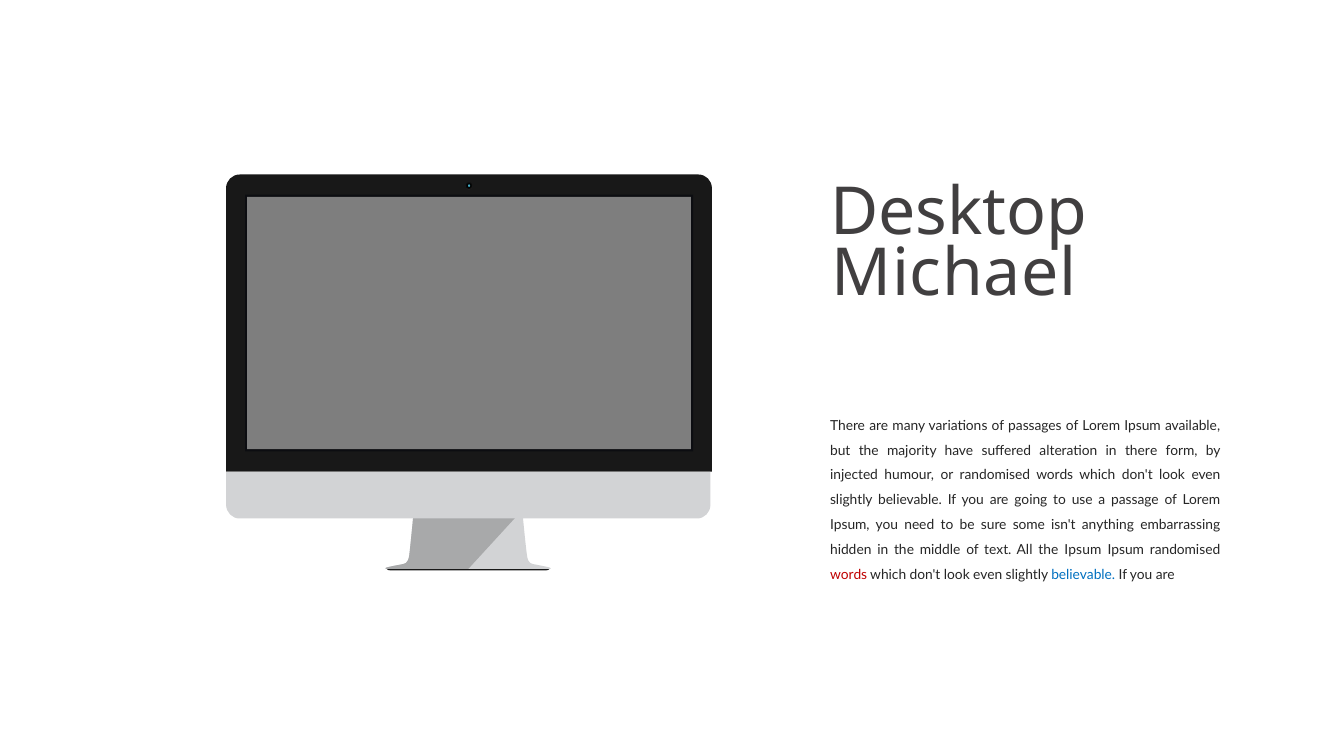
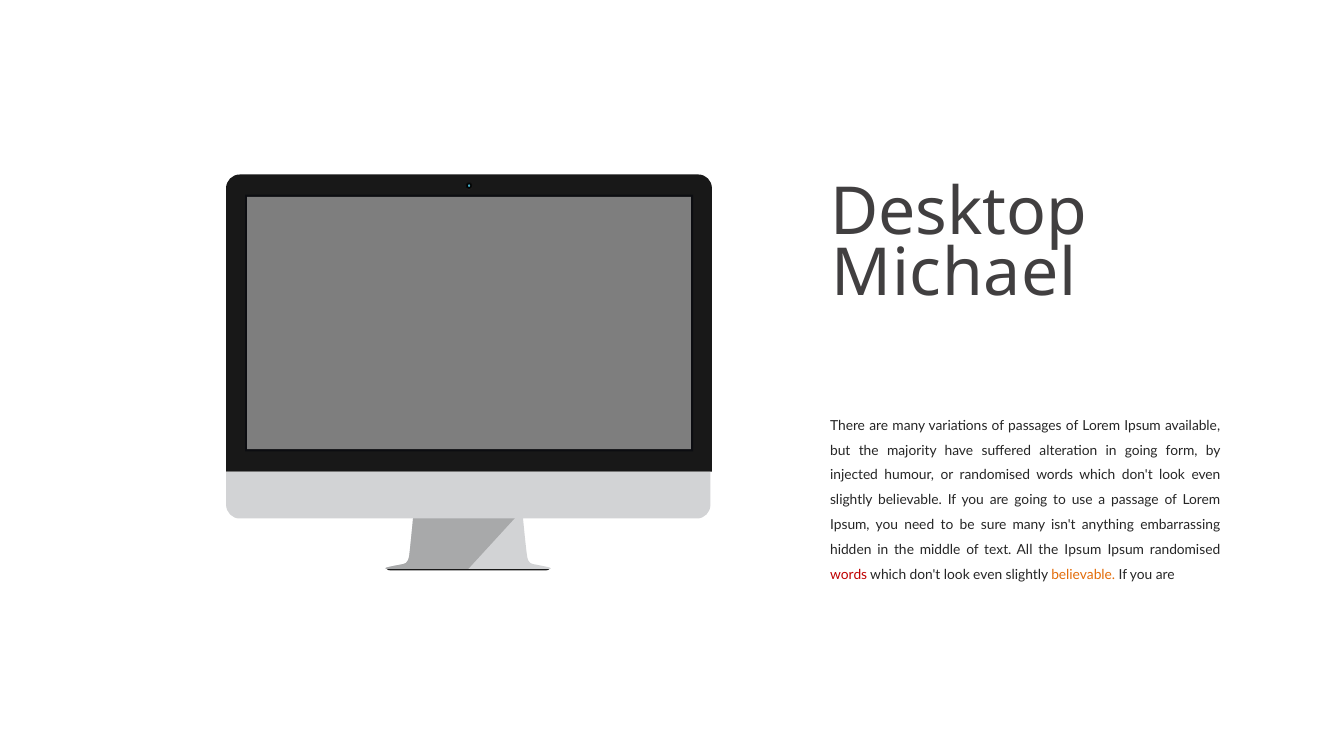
in there: there -> going
sure some: some -> many
believable at (1083, 575) colour: blue -> orange
